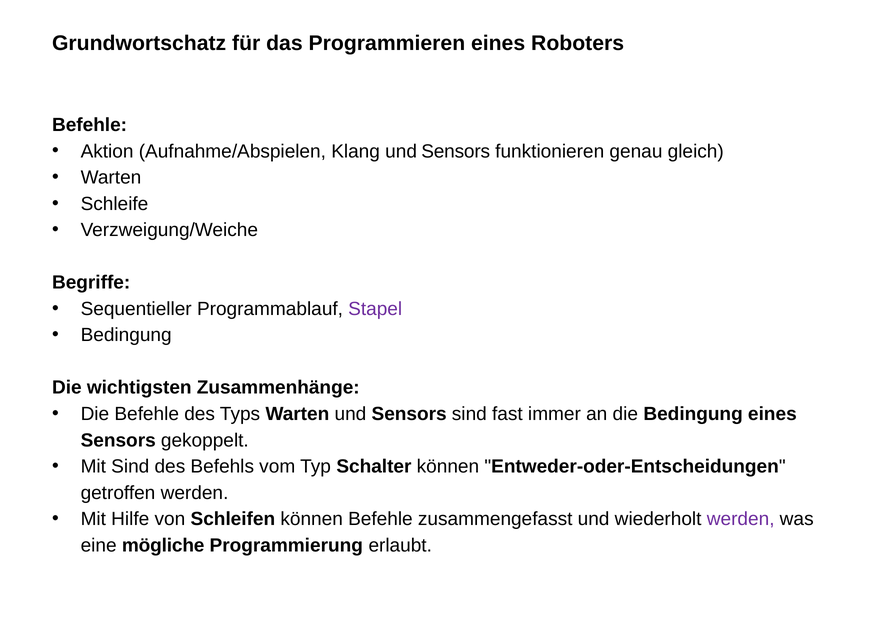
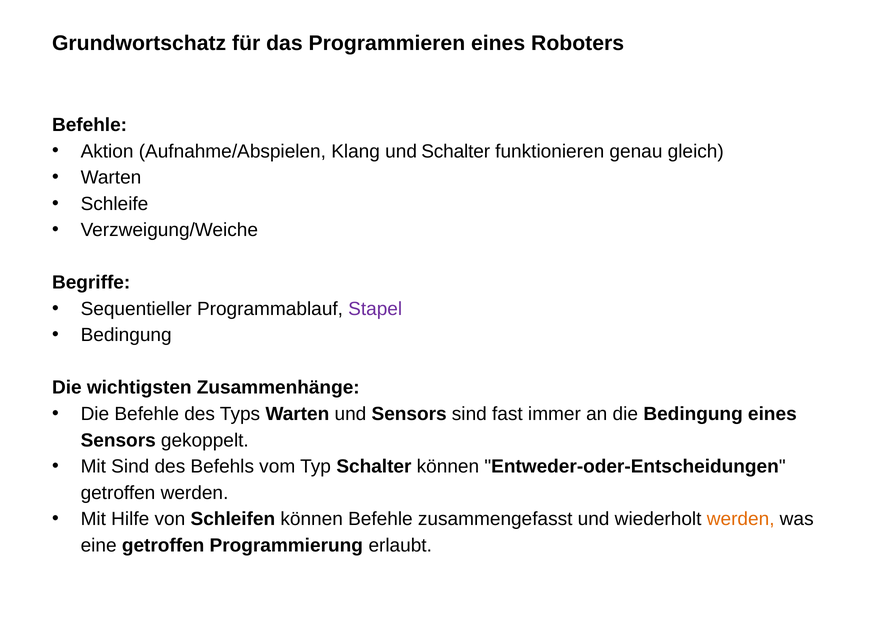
Klang und Sensors: Sensors -> Schalter
werden at (741, 519) colour: purple -> orange
eine mögliche: mögliche -> getroffen
